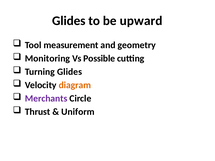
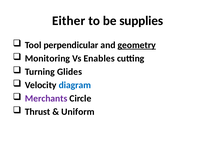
Glides at (69, 21): Glides -> Either
upward: upward -> supplies
measurement: measurement -> perpendicular
geometry underline: none -> present
Possible: Possible -> Enables
diagram colour: orange -> blue
